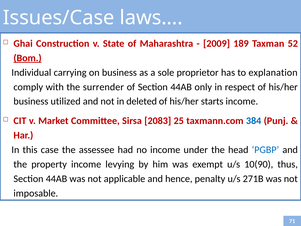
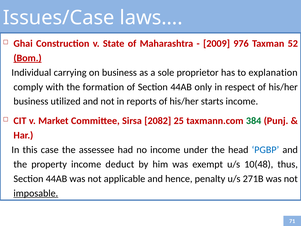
189: 189 -> 976
surrender: surrender -> formation
deleted: deleted -> reports
2083: 2083 -> 2082
384 colour: blue -> green
levying: levying -> deduct
10(90: 10(90 -> 10(48
imposable underline: none -> present
